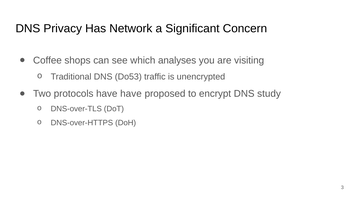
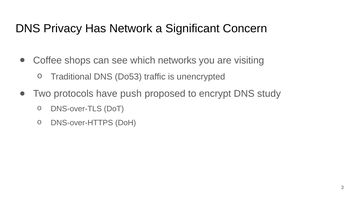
analyses: analyses -> networks
have have: have -> push
